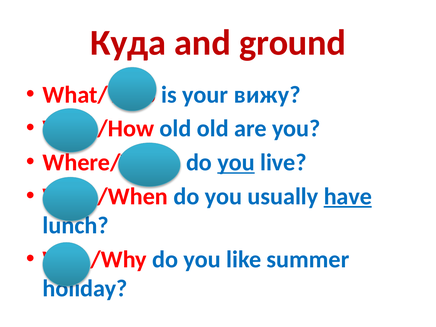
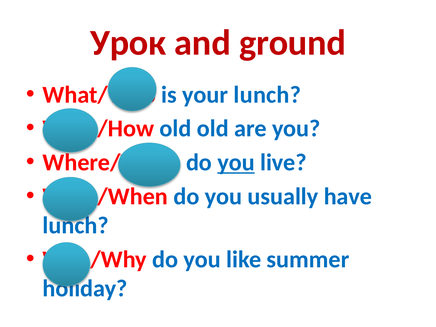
Куда: Куда -> Урок
your вижу: вижу -> lunch
have underline: present -> none
